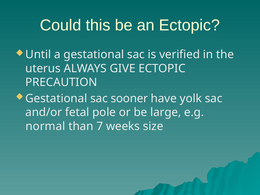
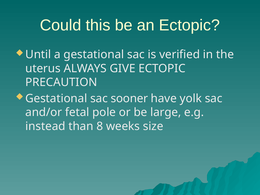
normal: normal -> instead
7: 7 -> 8
